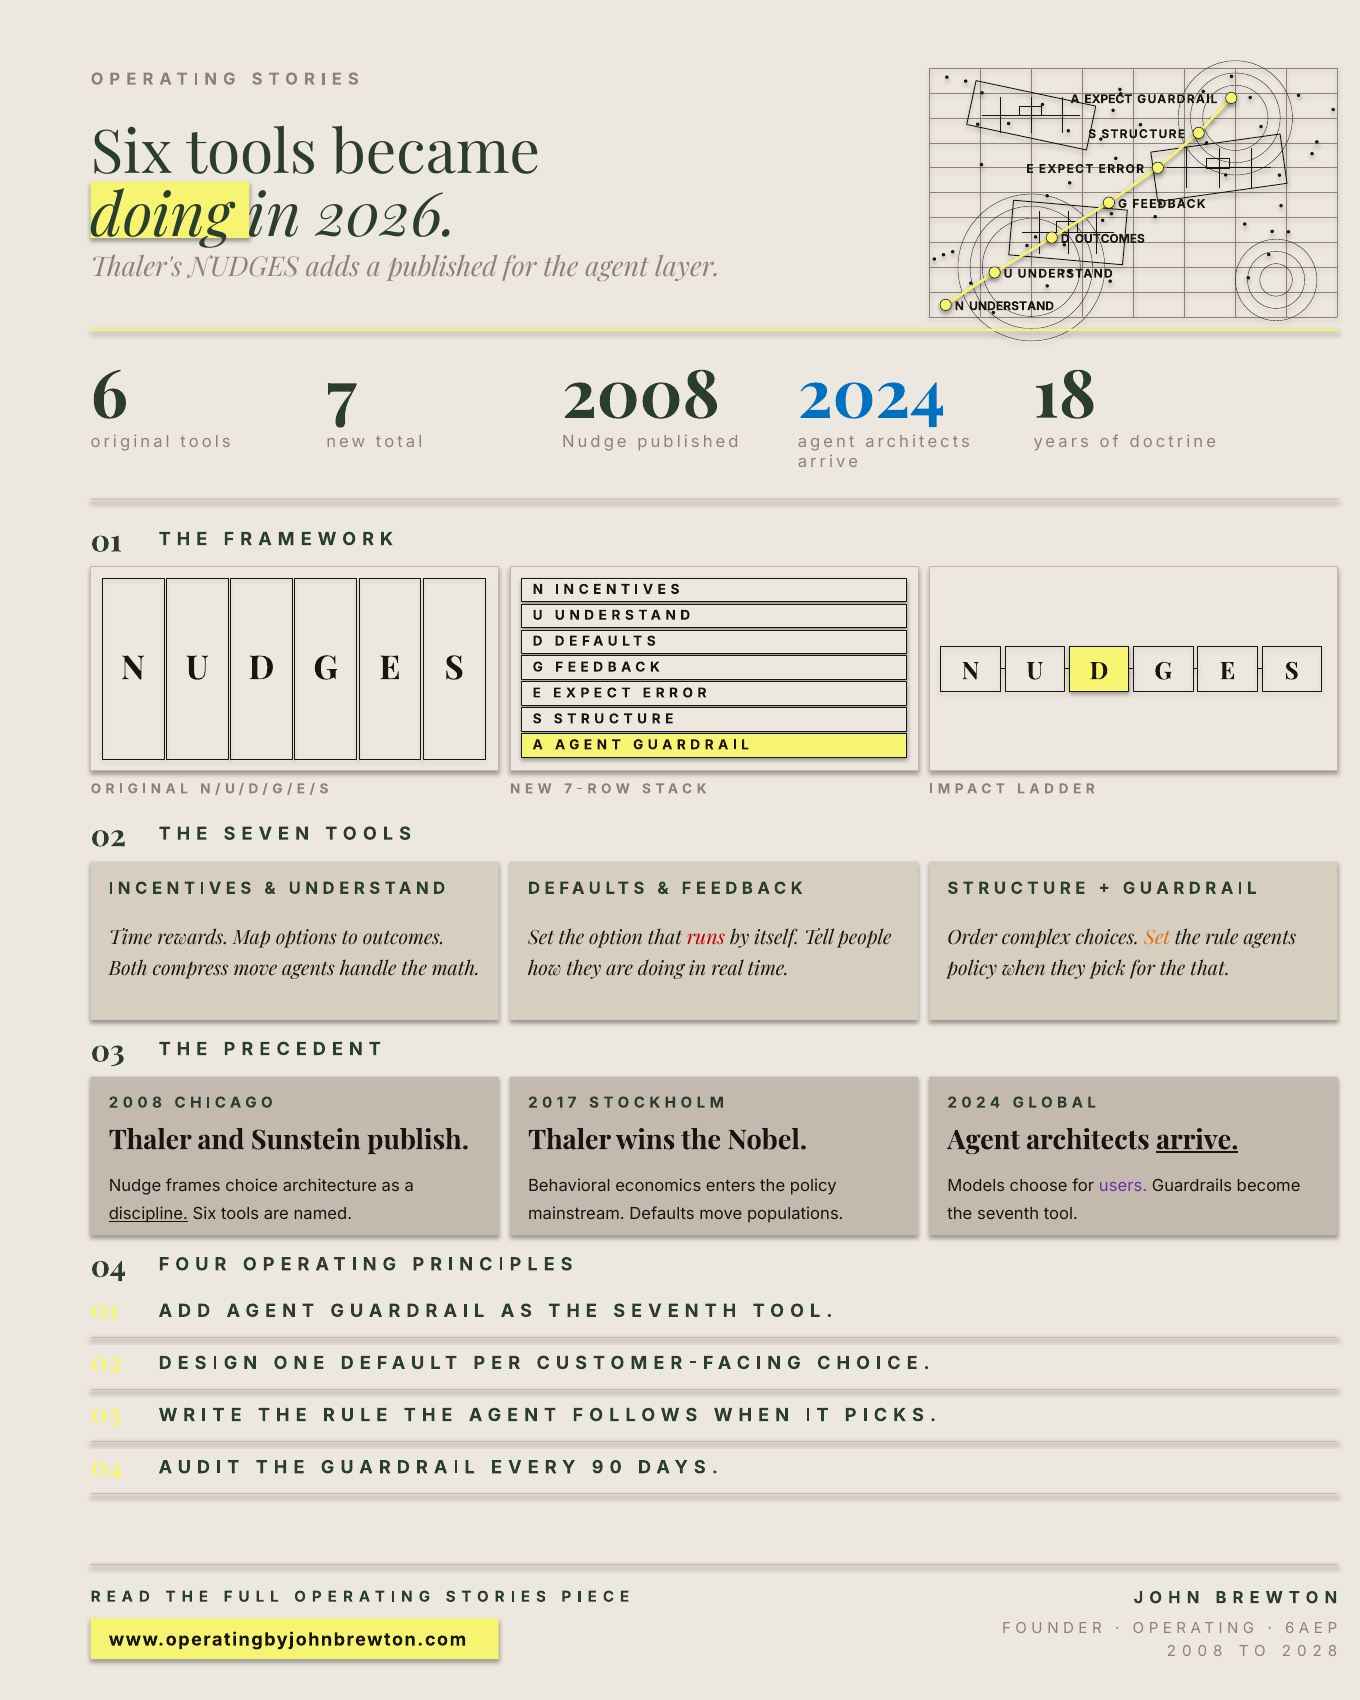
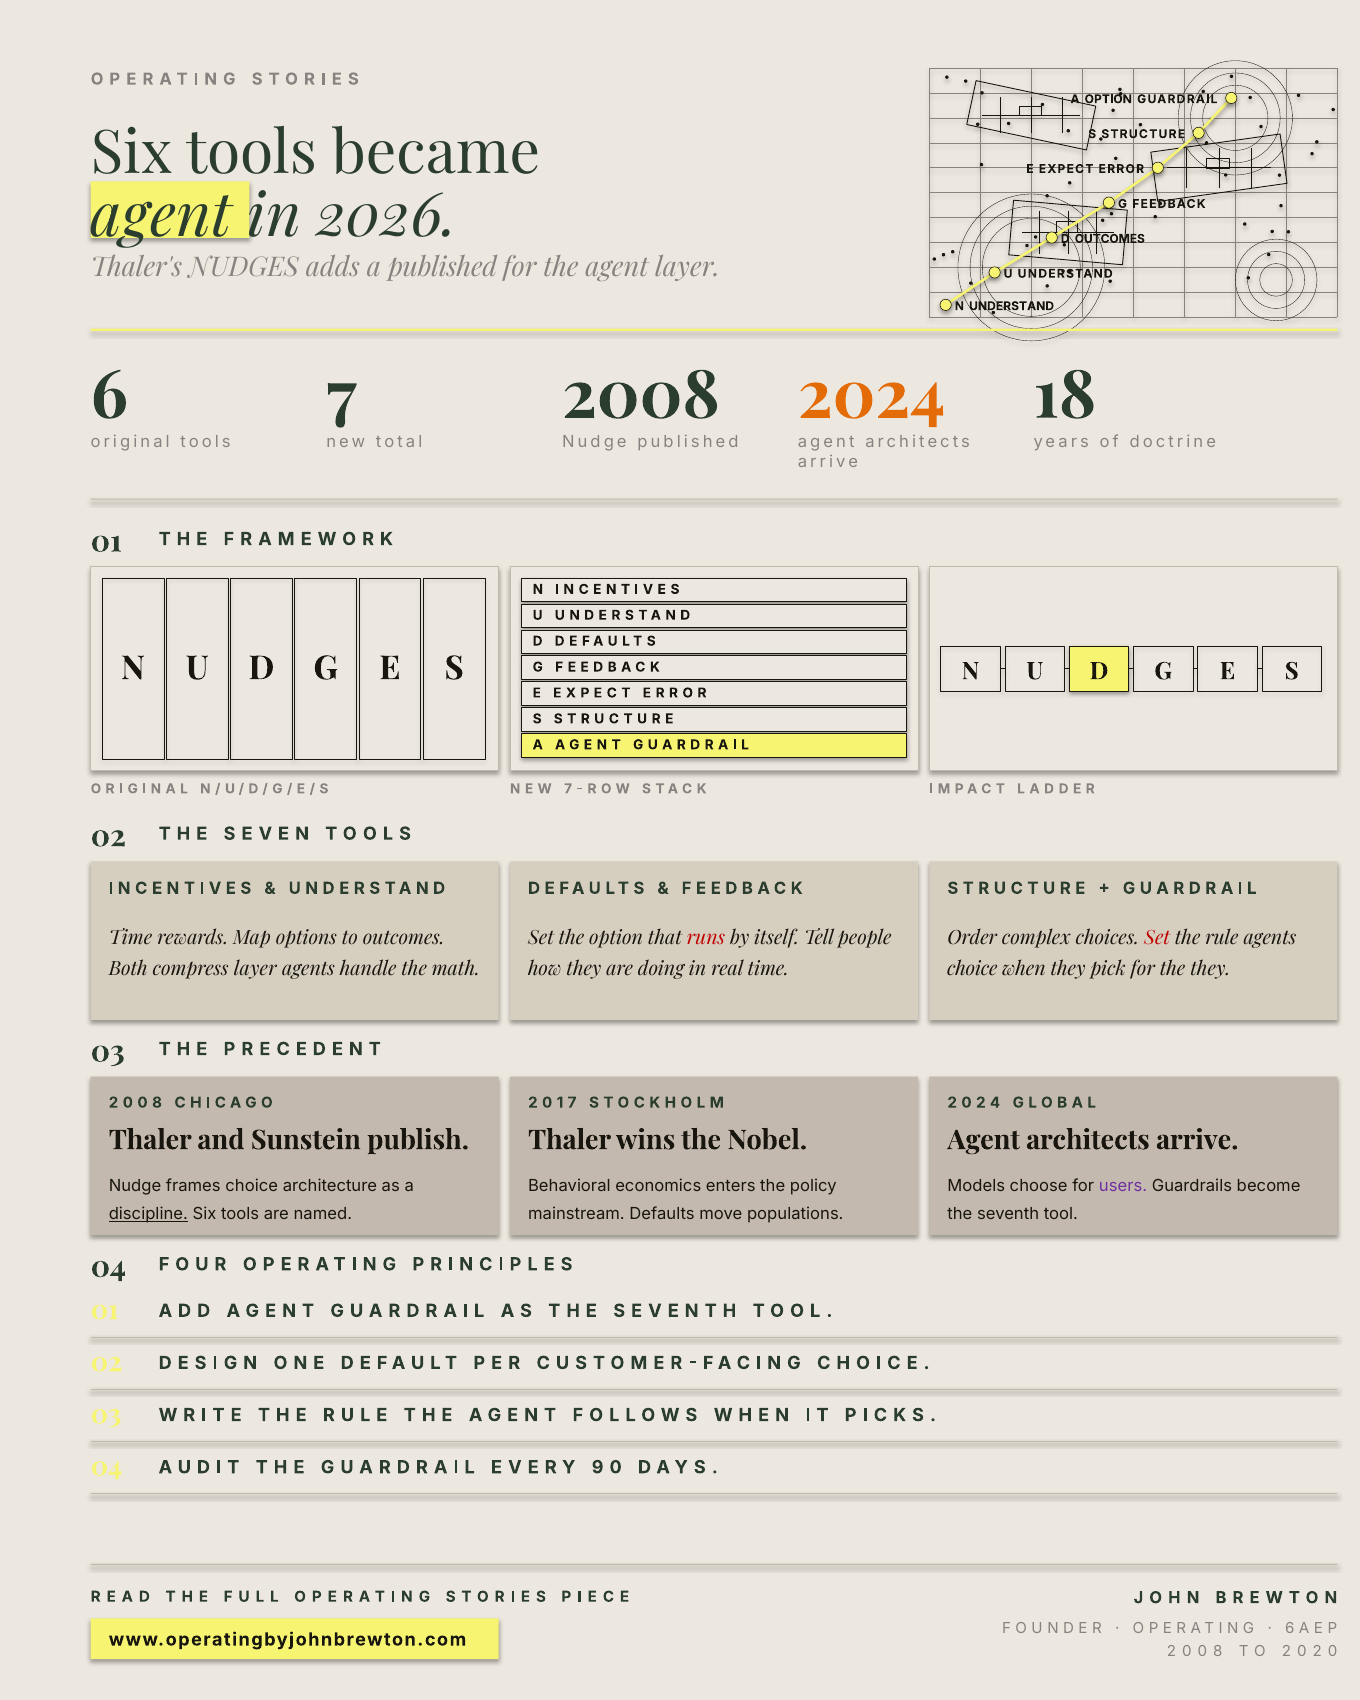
A EXPECT: EXPECT -> OPTION
doing at (162, 216): doing -> agent
2024 colour: blue -> orange
Set at (1157, 938) colour: orange -> red
compress move: move -> layer
policy at (972, 969): policy -> choice
the that: that -> they
arrive at (1197, 1140) underline: present -> none
8 at (1333, 1651): 8 -> 0
